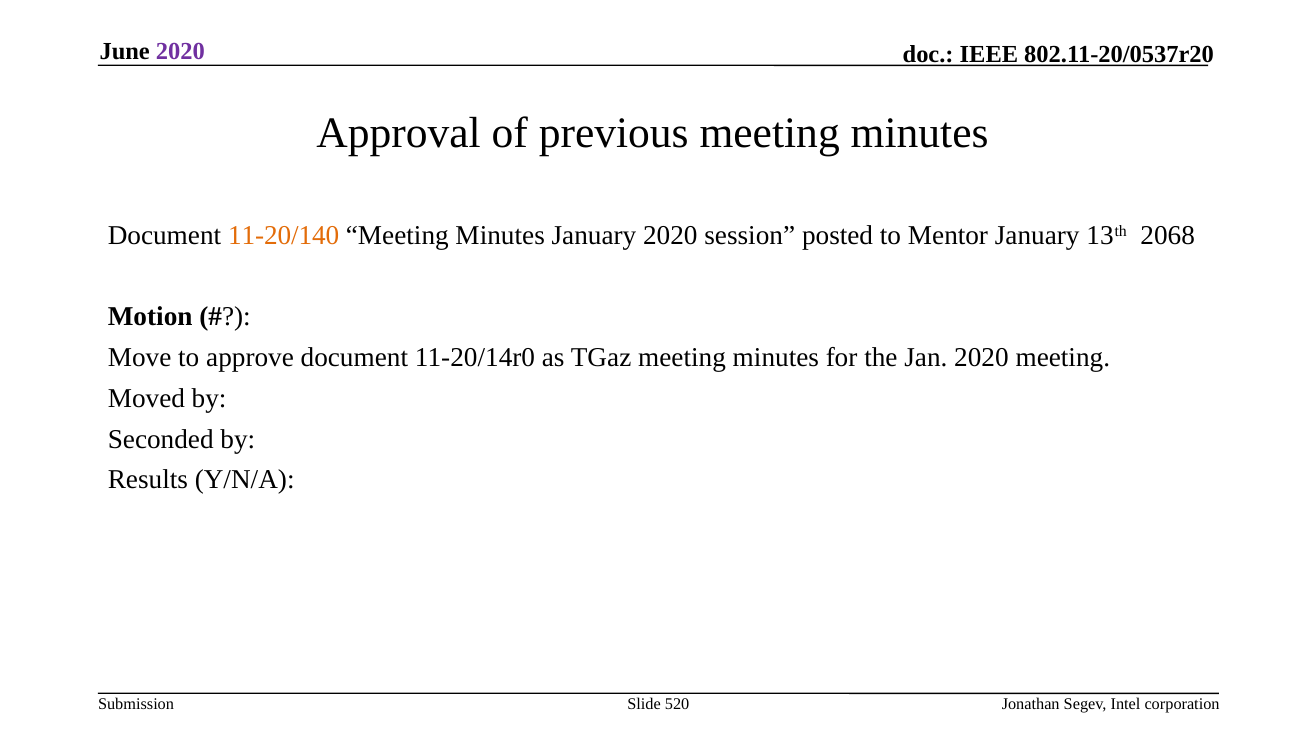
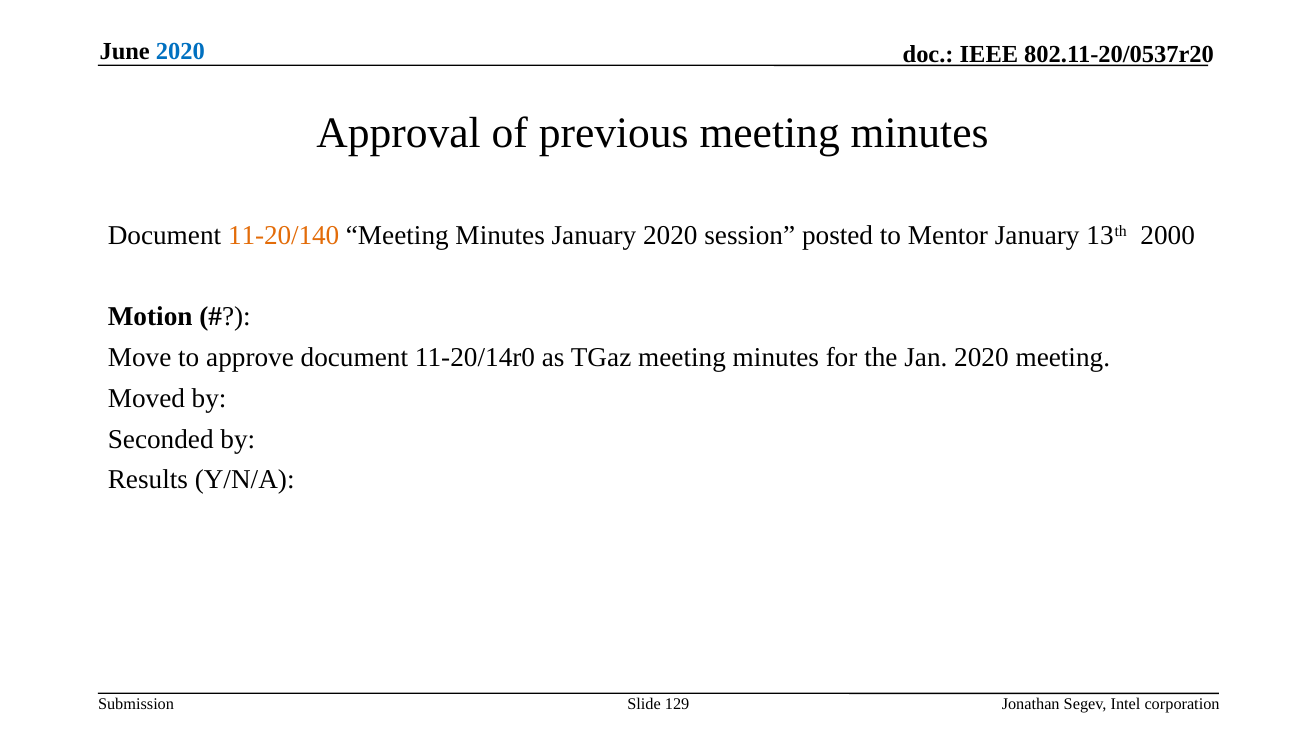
2020 at (180, 52) colour: purple -> blue
2068: 2068 -> 2000
520: 520 -> 129
